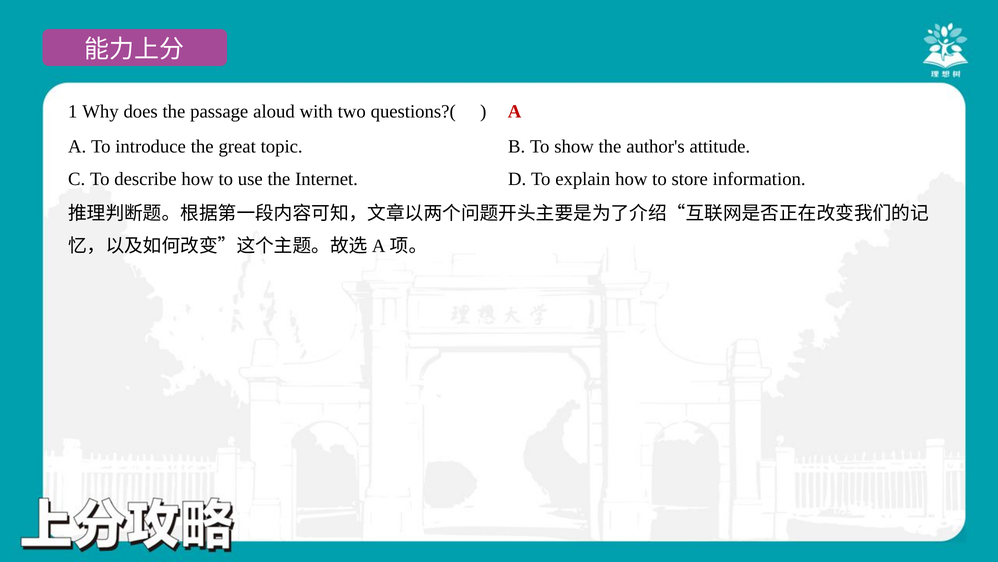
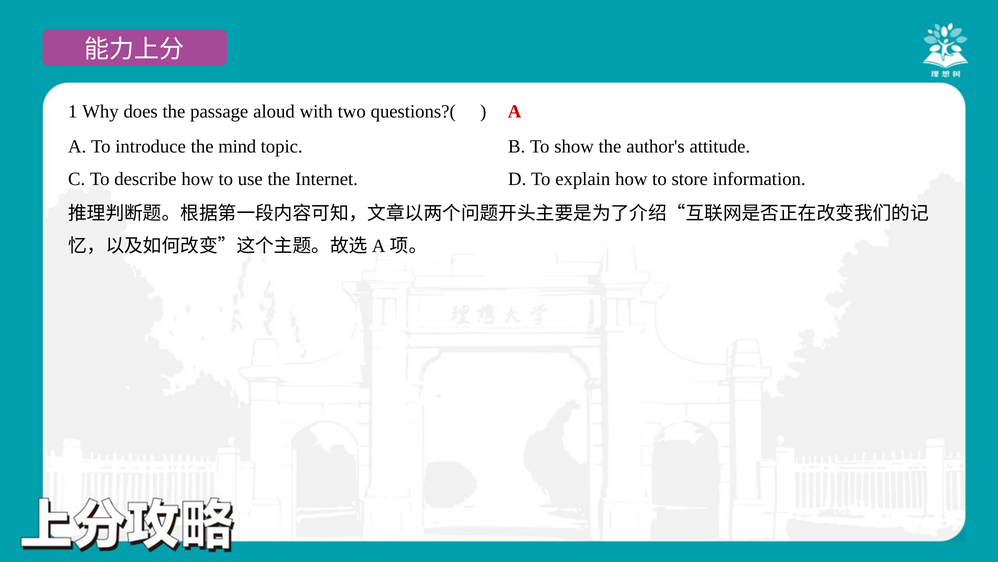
great: great -> mind
